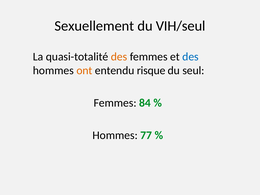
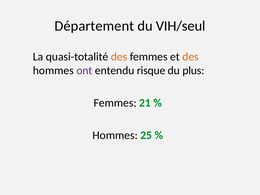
Sexuellement: Sexuellement -> Département
des at (191, 57) colour: blue -> orange
ont colour: orange -> purple
seul: seul -> plus
84: 84 -> 21
77: 77 -> 25
